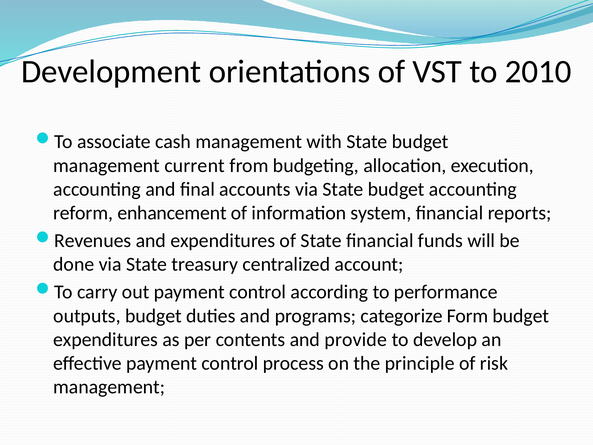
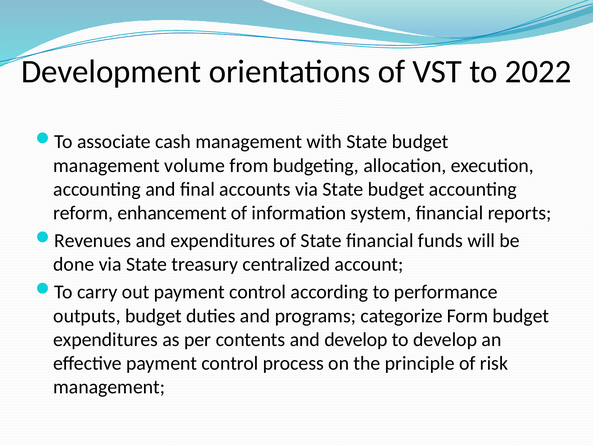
2010: 2010 -> 2022
current: current -> volume
and provide: provide -> develop
